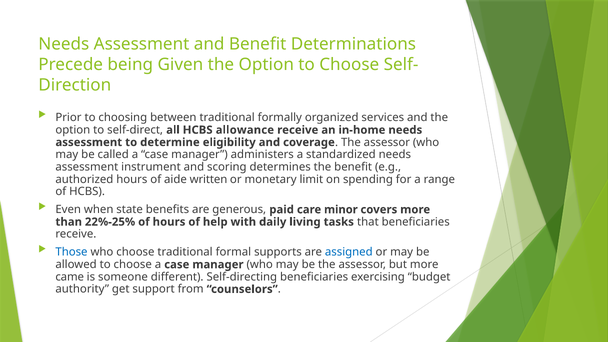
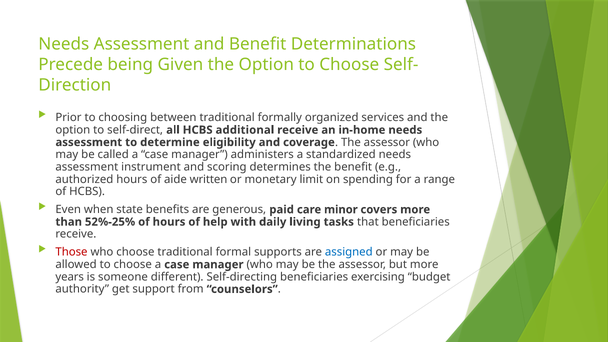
allowance: allowance -> additional
22%-25%: 22%-25% -> 52%-25%
Those colour: blue -> red
came: came -> years
